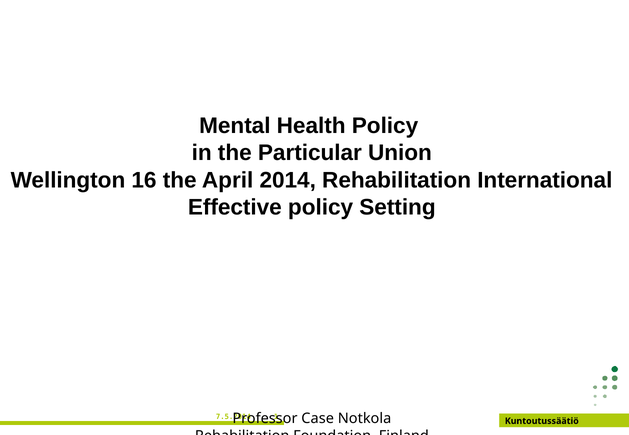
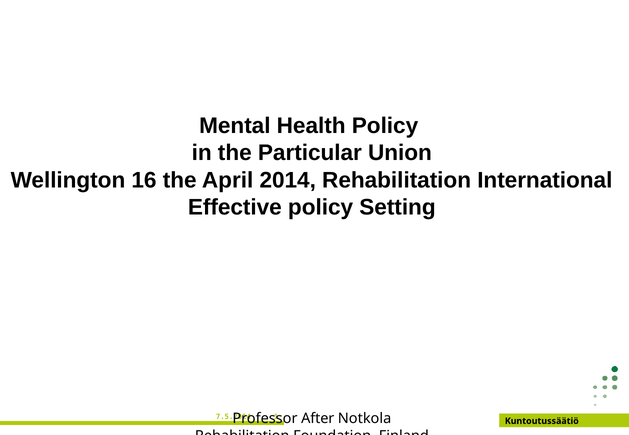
Case: Case -> After
